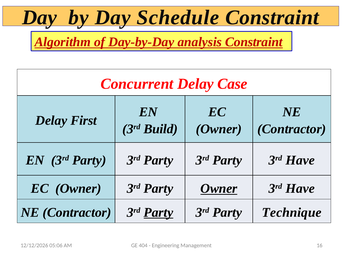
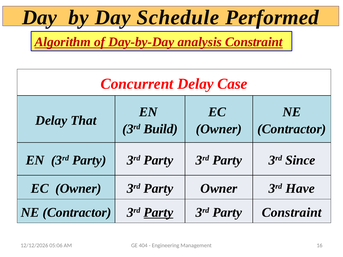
Schedule Constraint: Constraint -> Performed
First: First -> That
Party 3rd Have: Have -> Since
Owner at (219, 189) underline: present -> none
Party Technique: Technique -> Constraint
